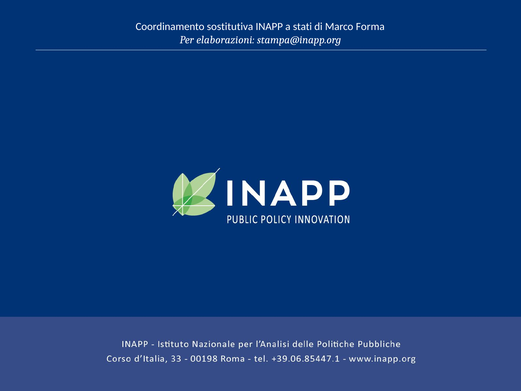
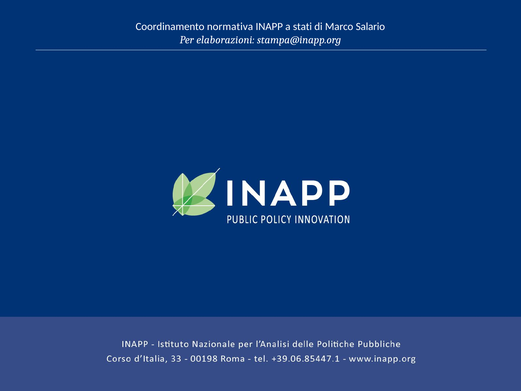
sostitutiva: sostitutiva -> normativa
Forma: Forma -> Salario
